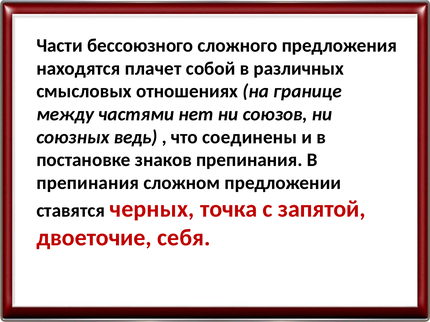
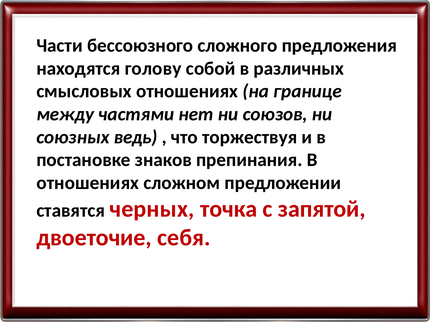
плачет: плачет -> голову
соединены: соединены -> торжествуя
препинания at (88, 183): препинания -> отношениях
